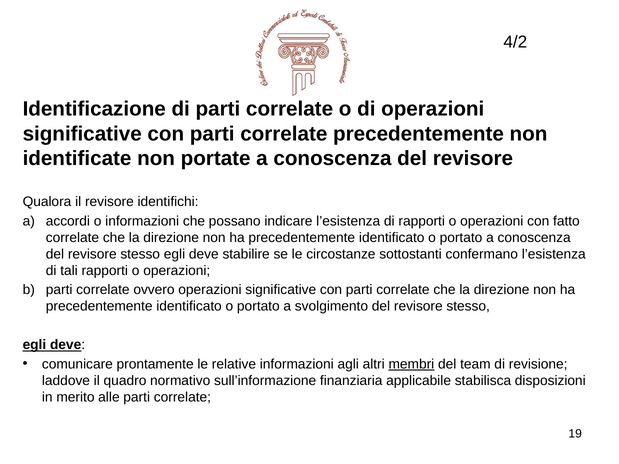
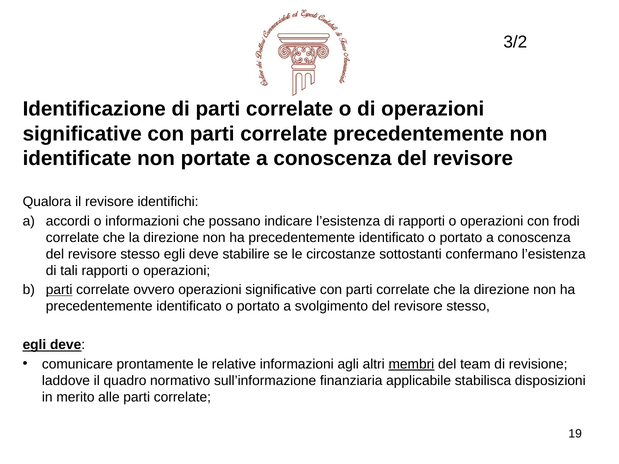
4/2: 4/2 -> 3/2
fatto: fatto -> frodi
parti at (59, 290) underline: none -> present
